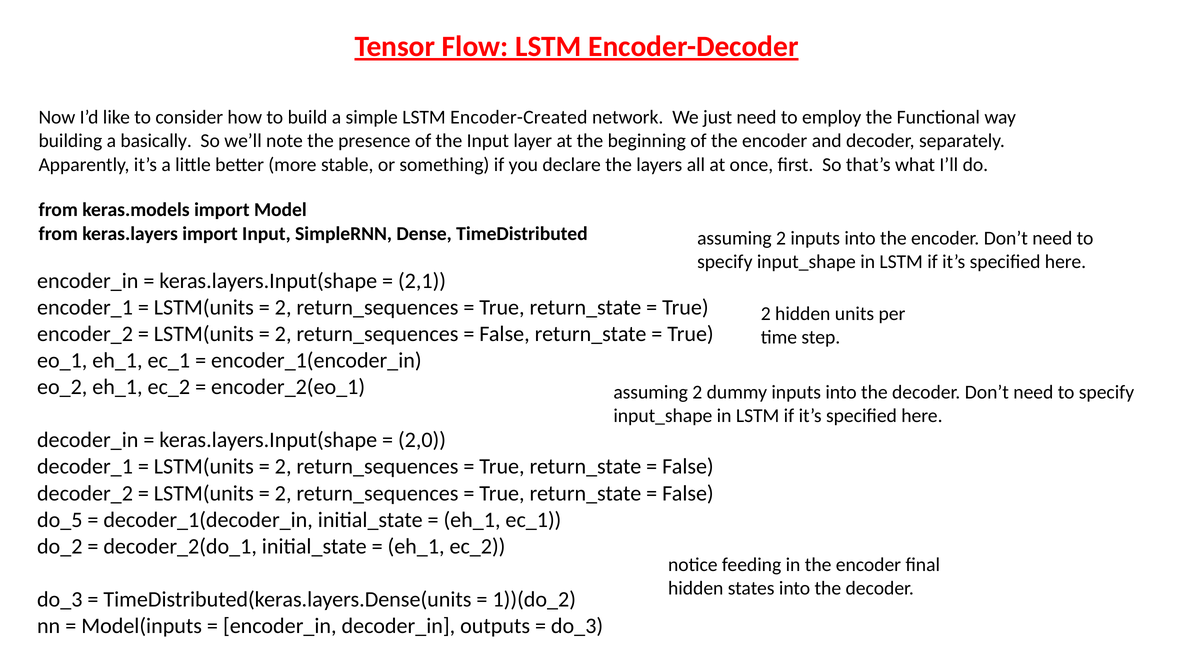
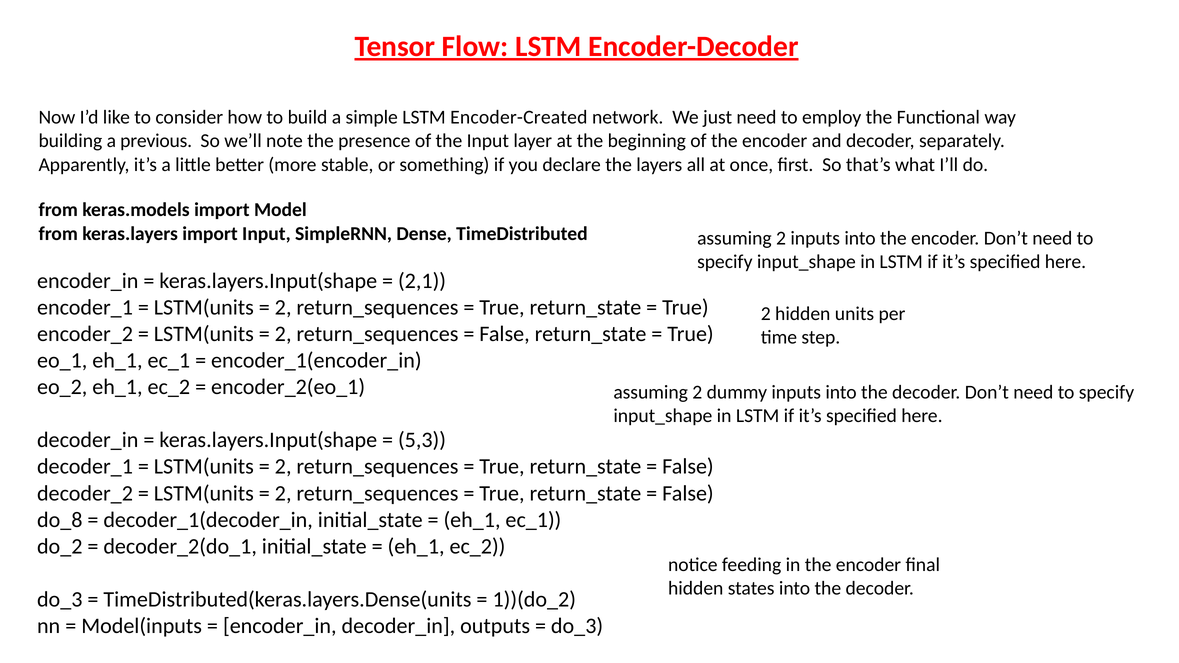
basically: basically -> previous
2,0: 2,0 -> 5,3
do_5: do_5 -> do_8
